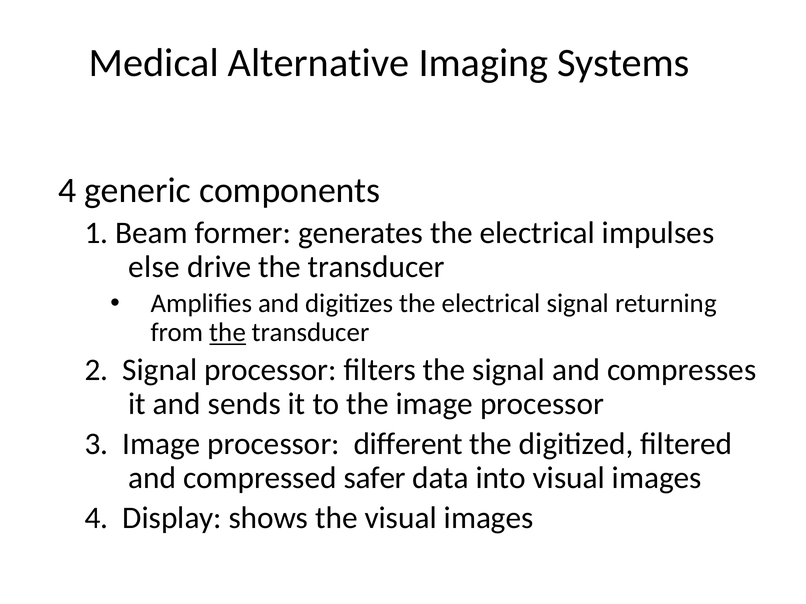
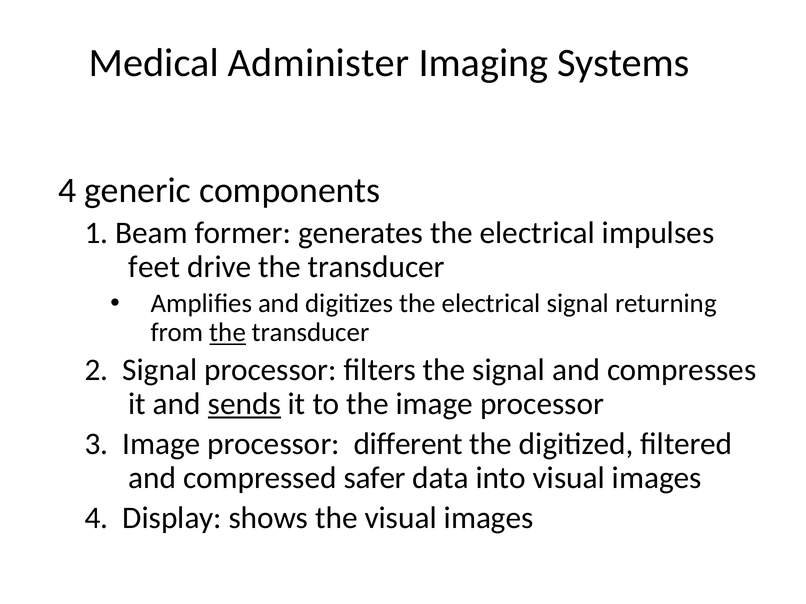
Alternative: Alternative -> Administer
else: else -> feet
sends underline: none -> present
